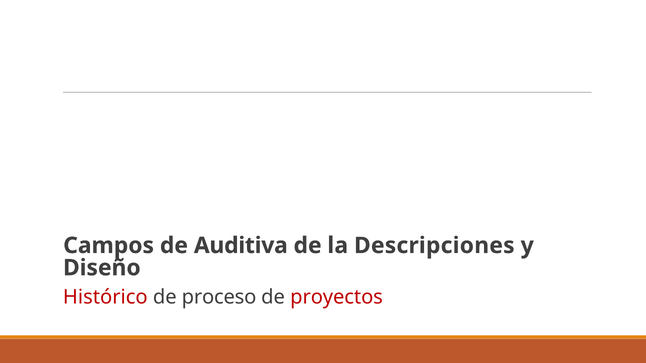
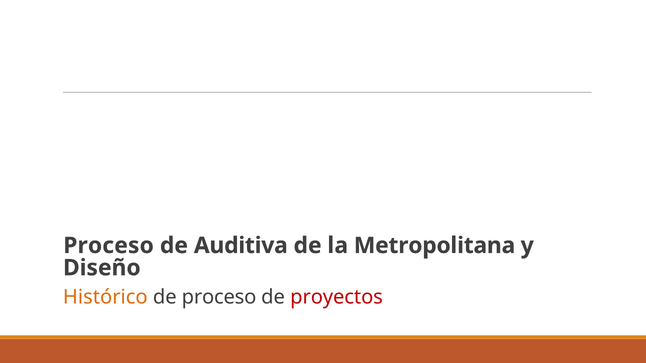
Campos at (109, 246): Campos -> Proceso
Descripciones: Descripciones -> Metropolitana
Histórico colour: red -> orange
